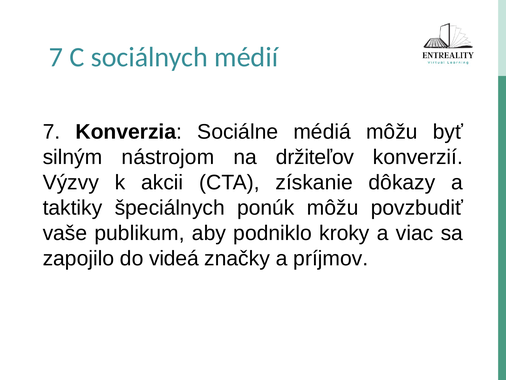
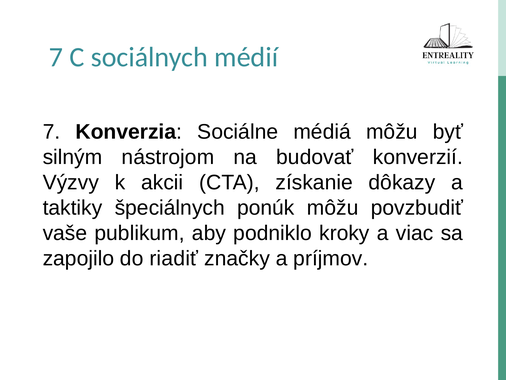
držiteľov: držiteľov -> budovať
videá: videá -> riadiť
